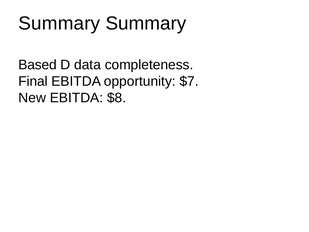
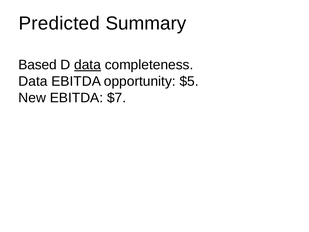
Summary at (59, 23): Summary -> Predicted
data at (88, 65) underline: none -> present
Final at (33, 81): Final -> Data
$7: $7 -> $5
$8: $8 -> $7
